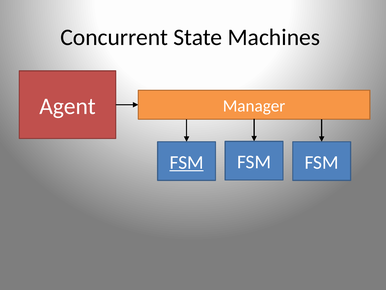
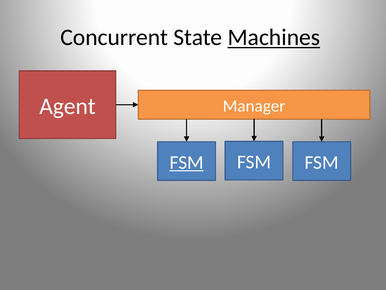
Machines underline: none -> present
